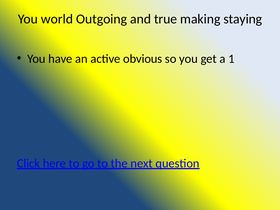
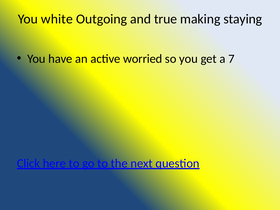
world: world -> white
obvious: obvious -> worried
1: 1 -> 7
